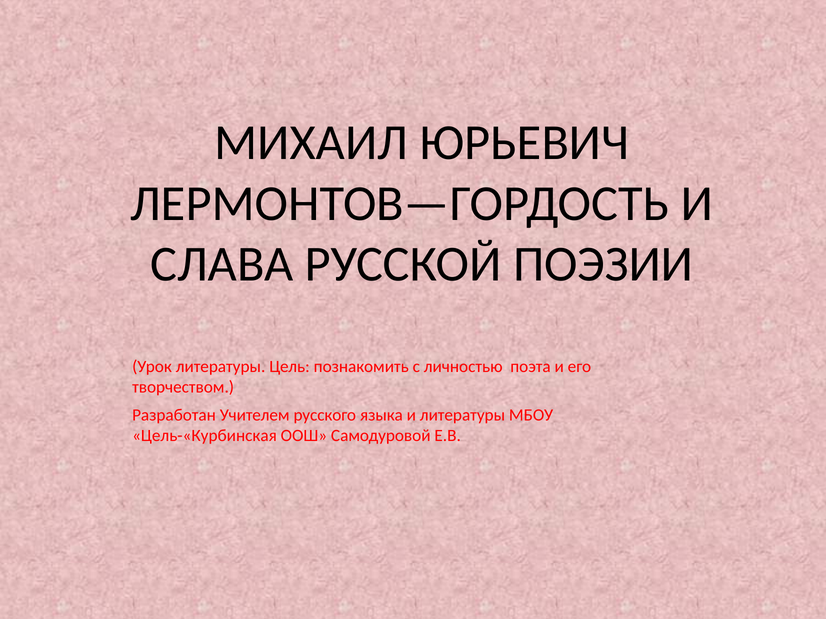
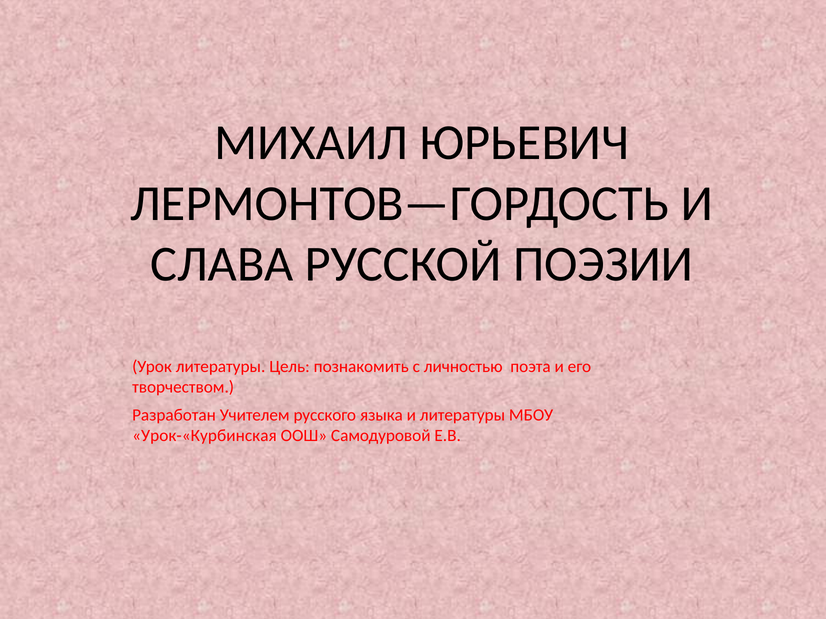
Цель-«Курбинская: Цель-«Курбинская -> Урок-«Курбинская
